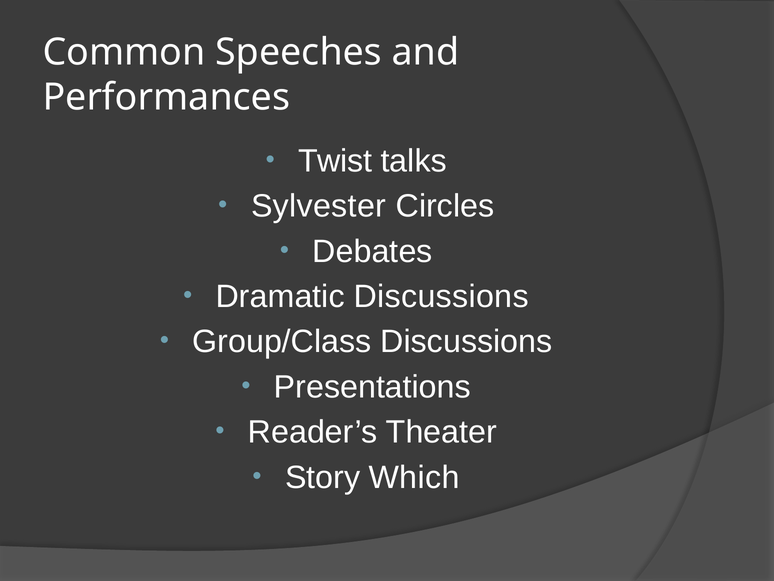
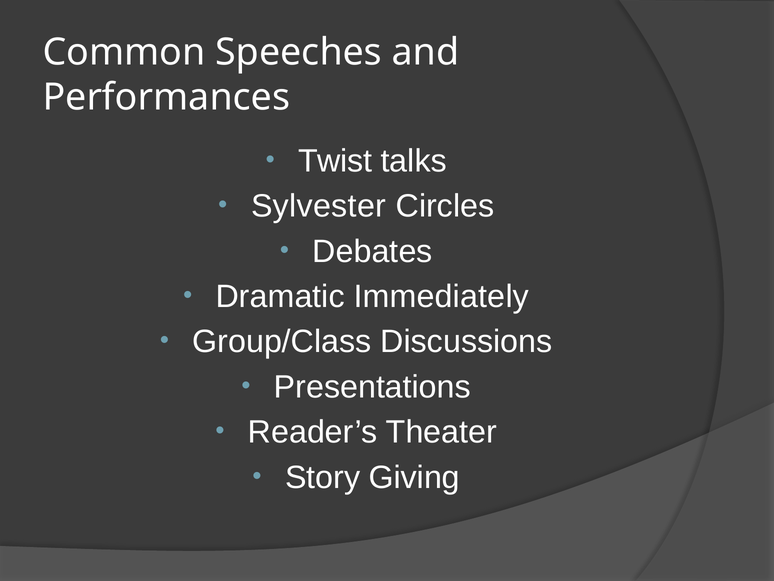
Dramatic Discussions: Discussions -> Immediately
Which: Which -> Giving
